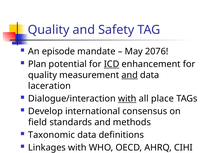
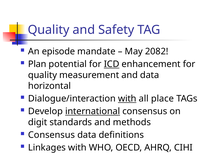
2076: 2076 -> 2082
and at (130, 75) underline: present -> none
laceration: laceration -> horizontal
international underline: none -> present
field: field -> digit
Taxonomic at (52, 135): Taxonomic -> Consensus
